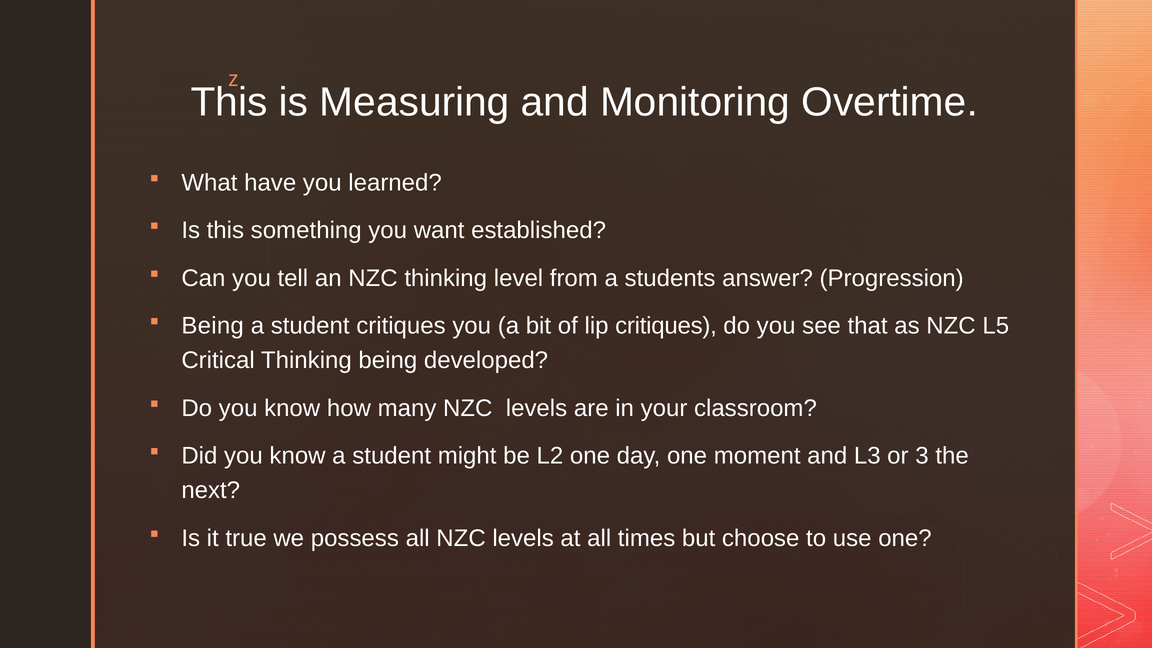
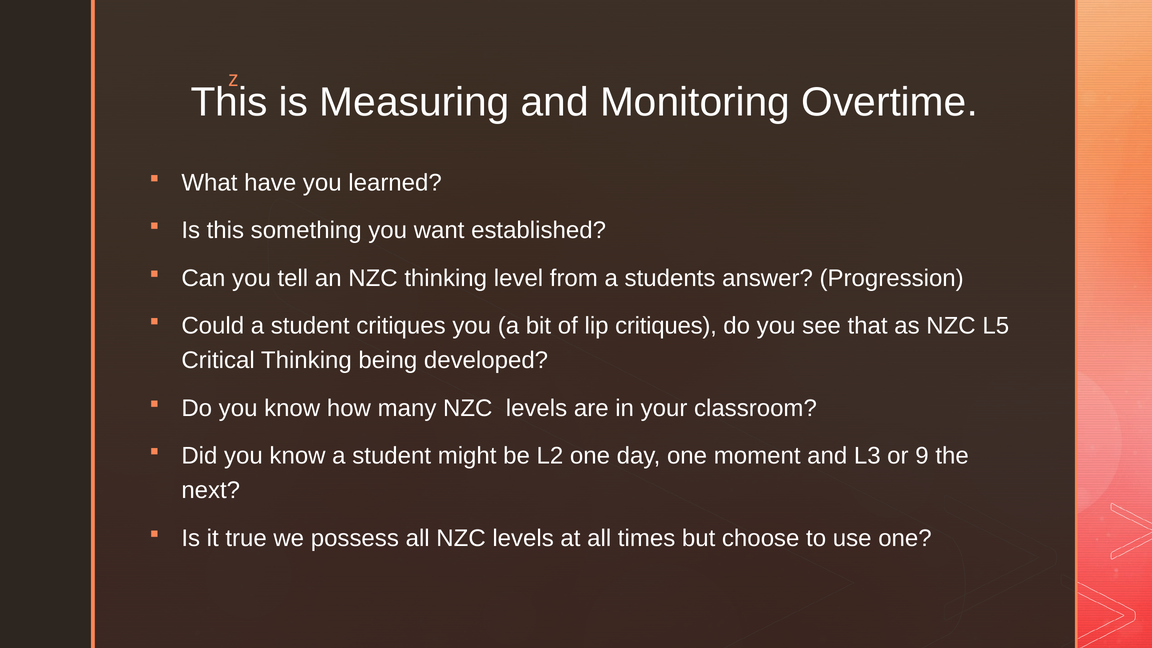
Being at (213, 326): Being -> Could
3: 3 -> 9
